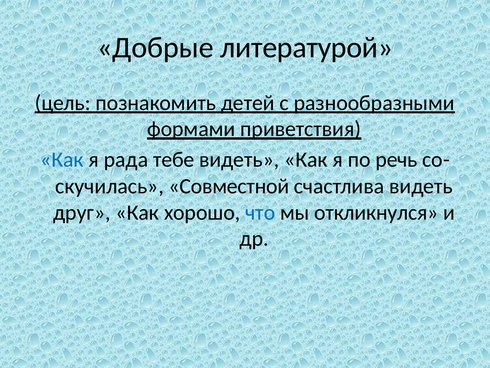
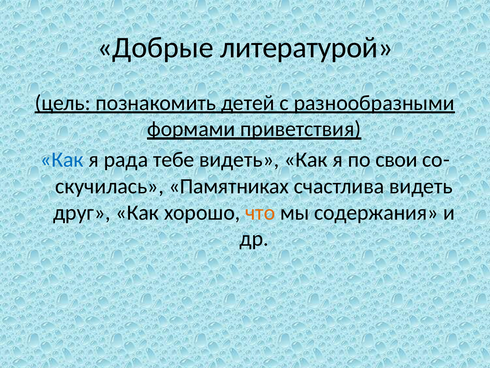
речь: речь -> свои
Совместной: Совместной -> Памятниках
что colour: blue -> orange
откликнулся: откликнулся -> содержания
